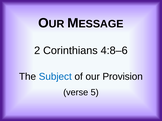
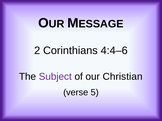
4:8–6: 4:8–6 -> 4:4–6
Subject colour: blue -> purple
Provision: Provision -> Christian
